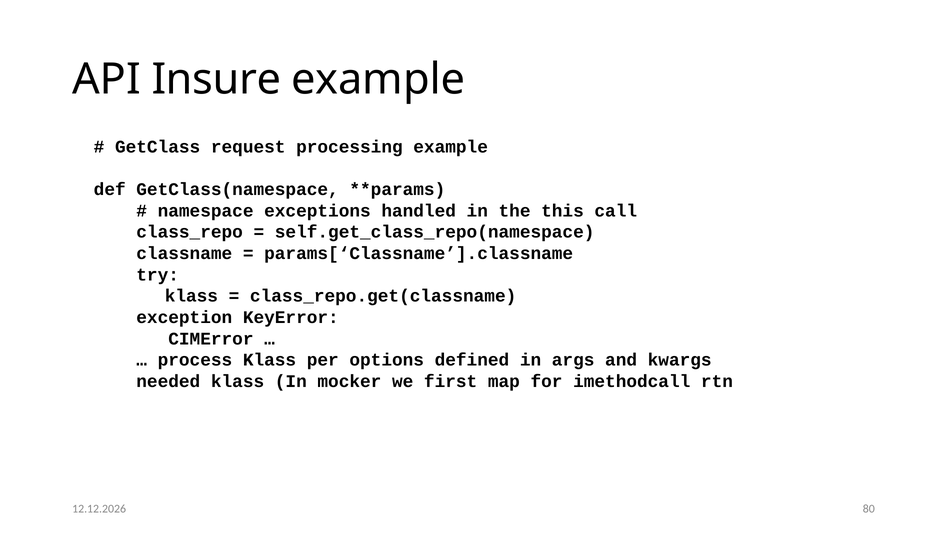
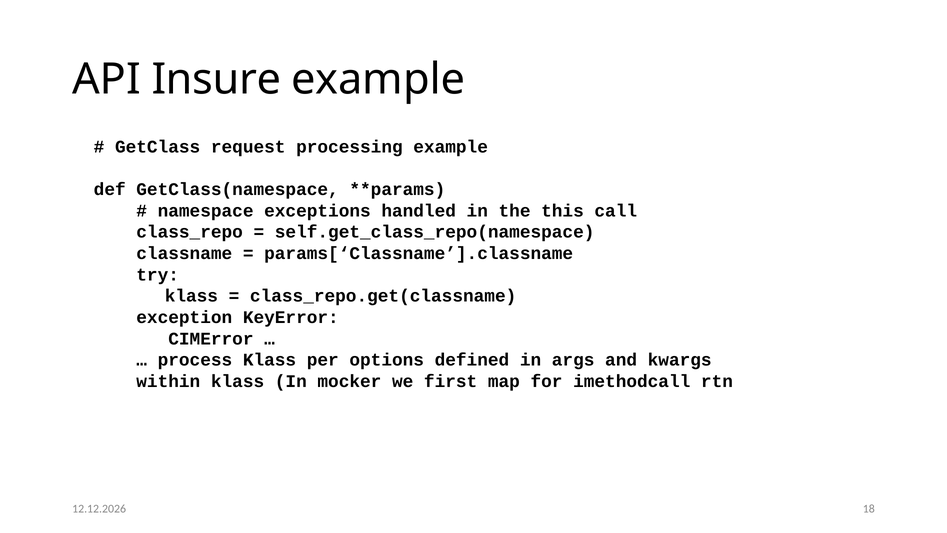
needed: needed -> within
80: 80 -> 18
